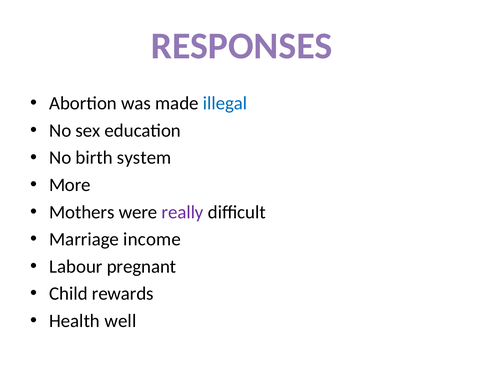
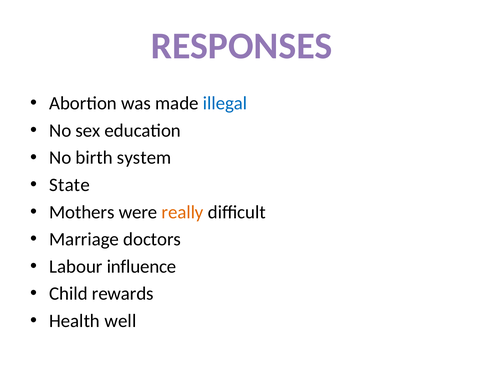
More: More -> State
really colour: purple -> orange
income: income -> doctors
pregnant: pregnant -> influence
